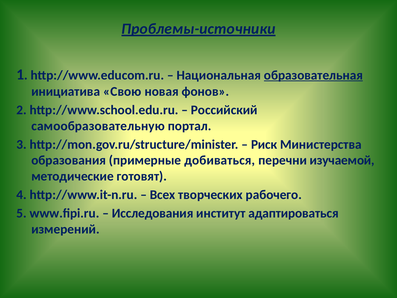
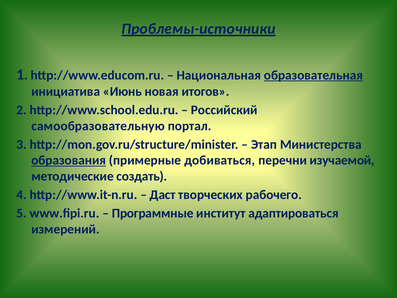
Свою: Свою -> Июнь
фонов: фонов -> итогов
Риск: Риск -> Этап
образования underline: none -> present
готовят: готовят -> создать
Всех: Всех -> Даст
Исследования: Исследования -> Программные
